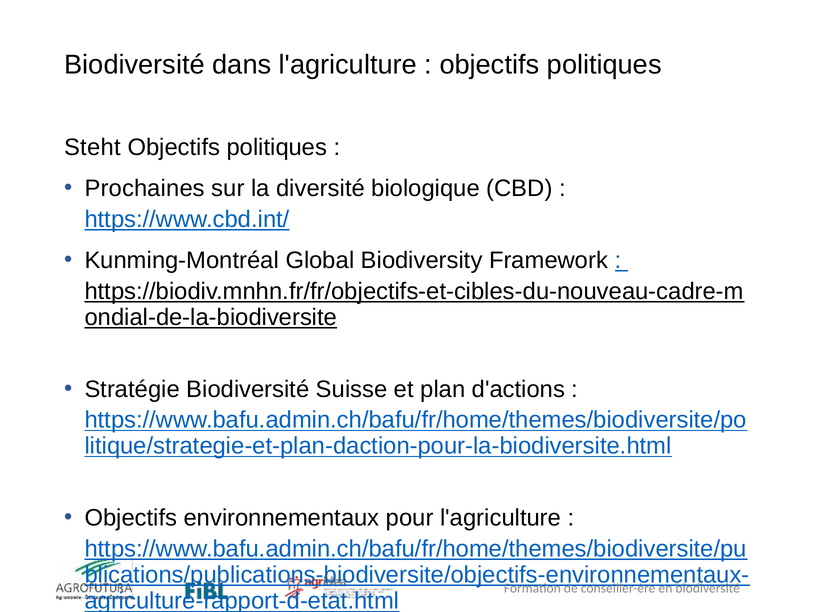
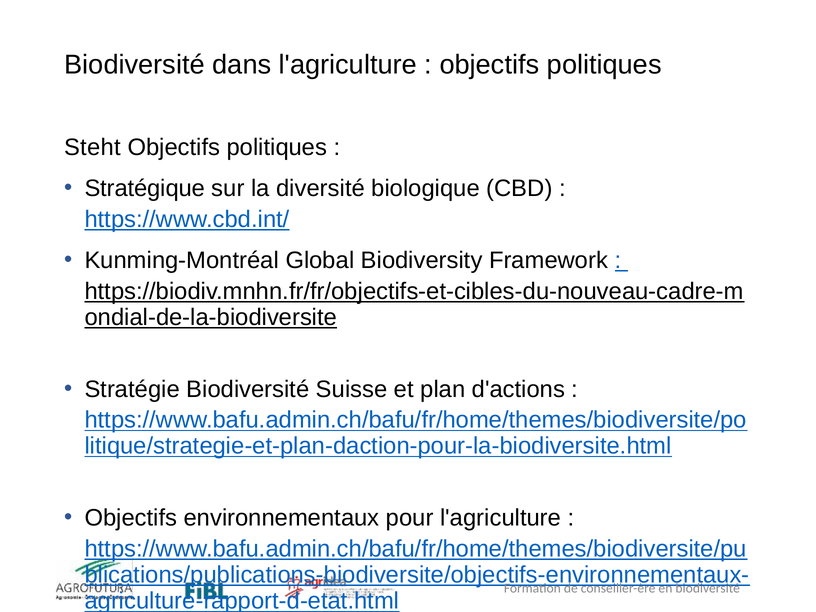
Prochaines: Prochaines -> Stratégique
